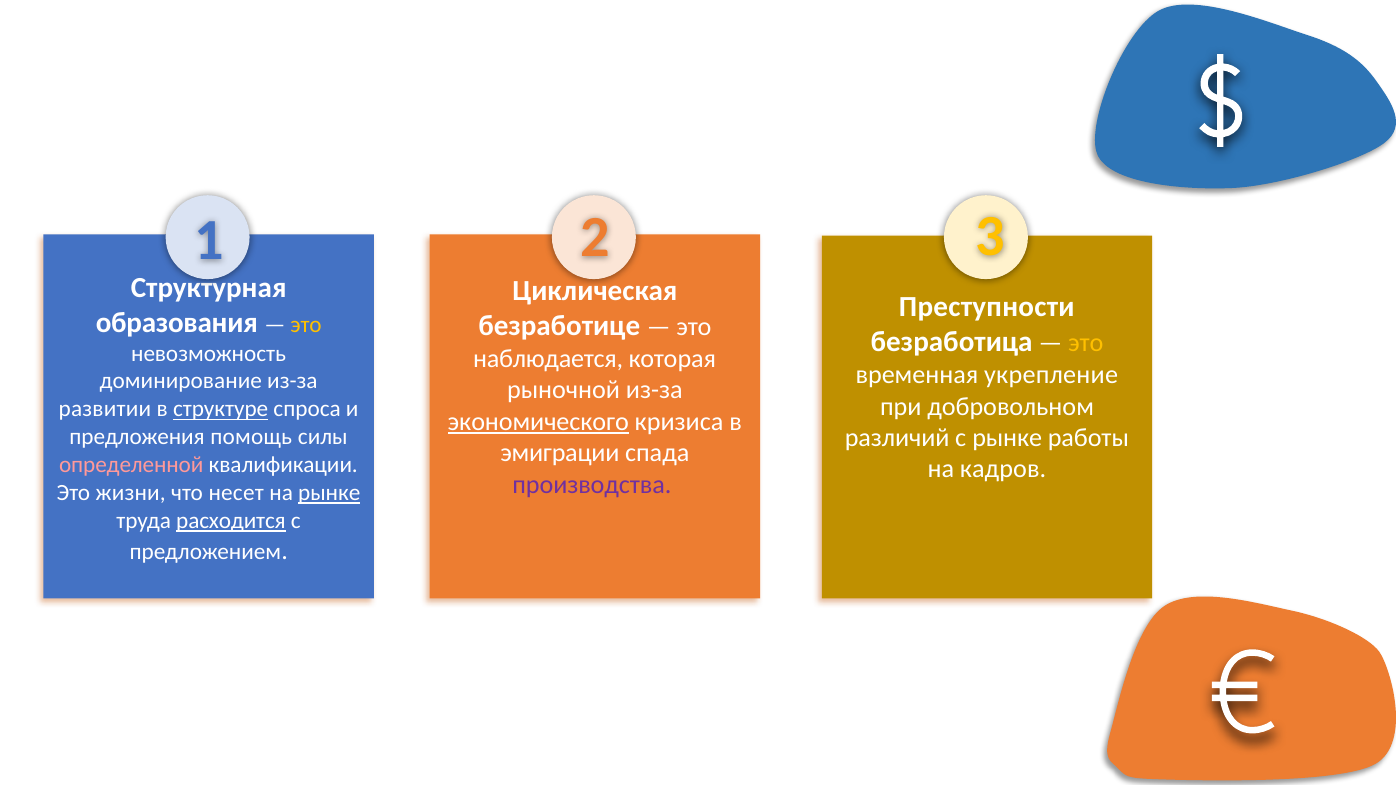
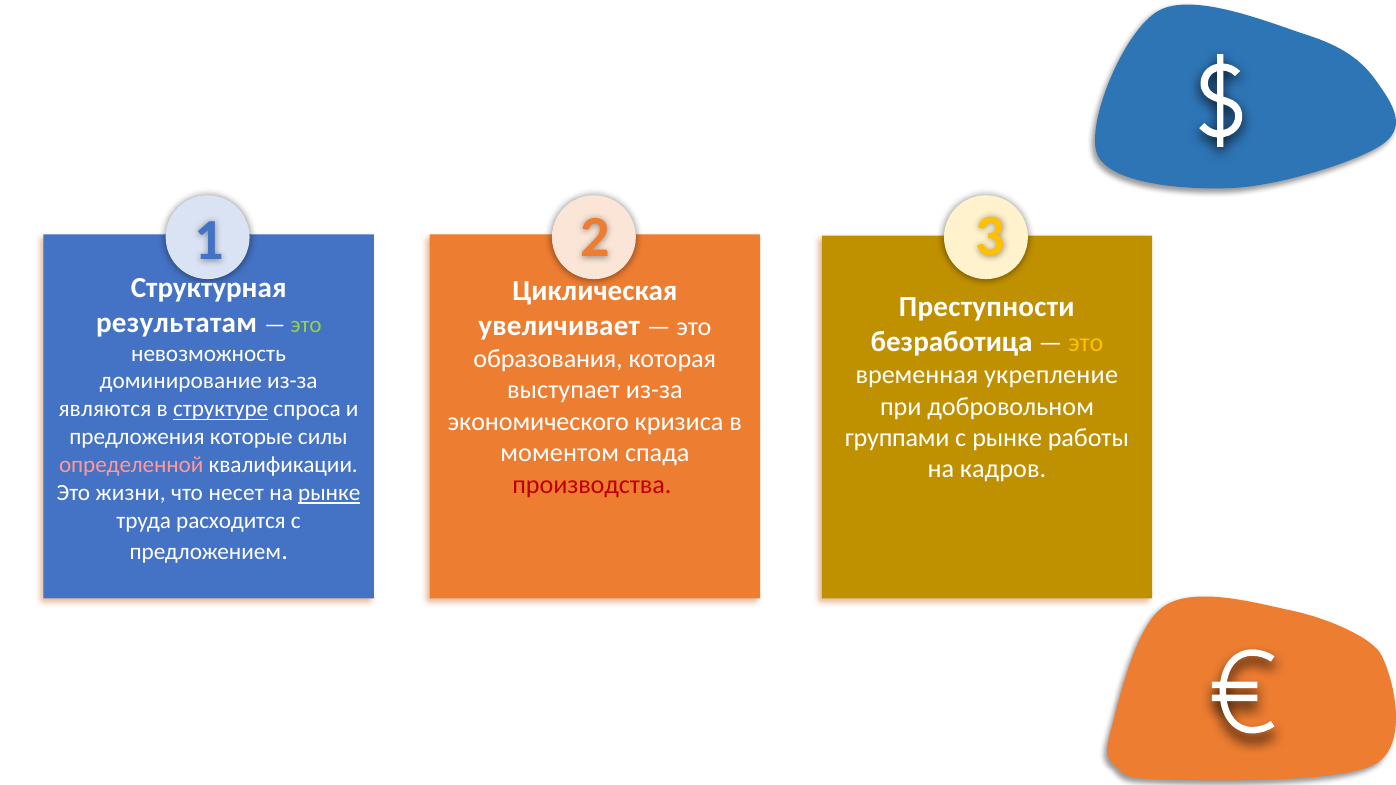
образования: образования -> результатам
это at (306, 324) colour: yellow -> light green
безработице: безработице -> увеличивает
наблюдается: наблюдается -> образования
рыночной: рыночной -> выступает
развитии: развитии -> являются
экономического underline: present -> none
различий: различий -> группами
помощь: помощь -> которые
эмиграции: эмиграции -> моментом
производства colour: purple -> red
расходится underline: present -> none
